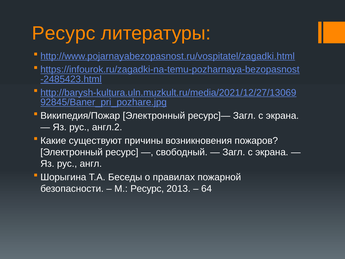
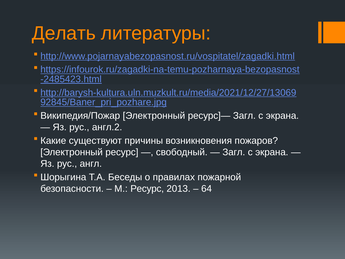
Ресурс at (64, 33): Ресурс -> Делать
